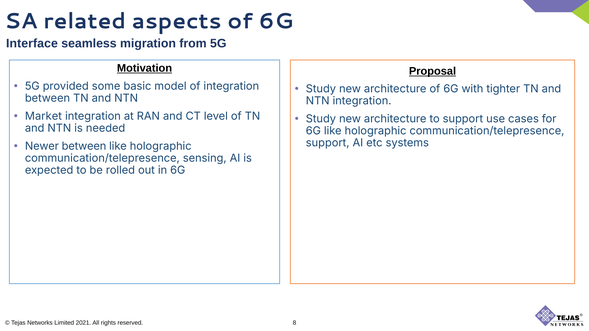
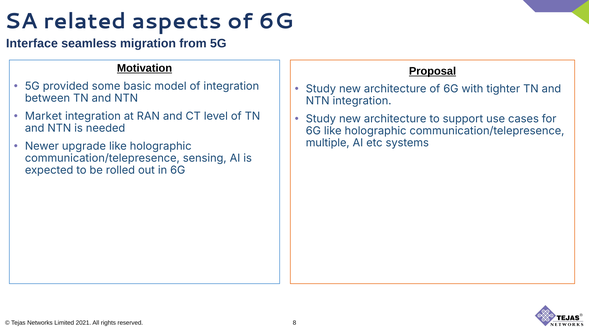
support at (328, 143): support -> multiple
Newer between: between -> upgrade
